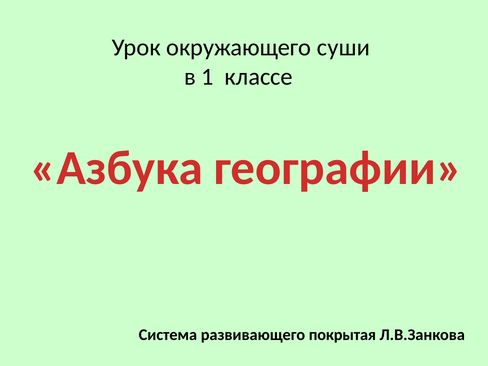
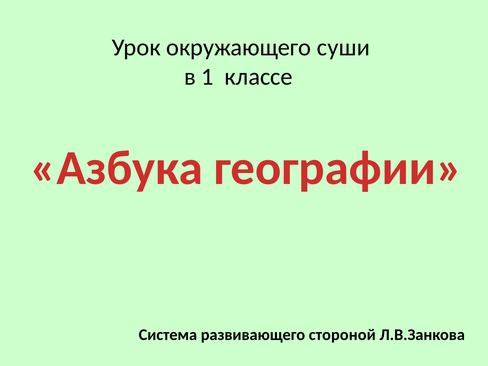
покрытая: покрытая -> стороной
